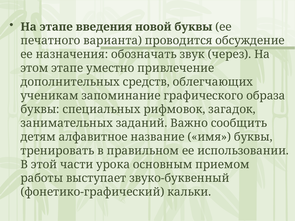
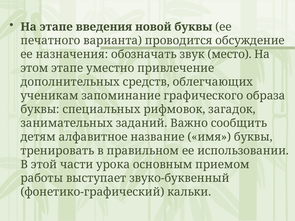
через: через -> место
